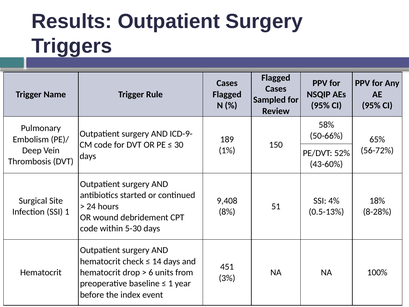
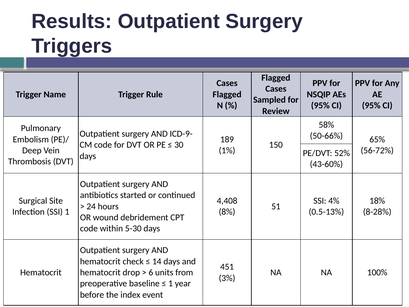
9,408: 9,408 -> 4,408
